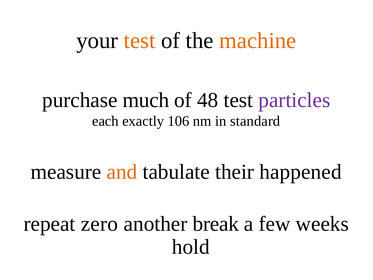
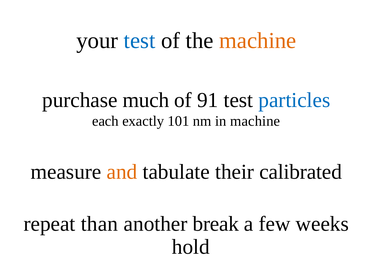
test at (140, 40) colour: orange -> blue
48: 48 -> 91
particles colour: purple -> blue
106: 106 -> 101
in standard: standard -> machine
happened: happened -> calibrated
zero: zero -> than
